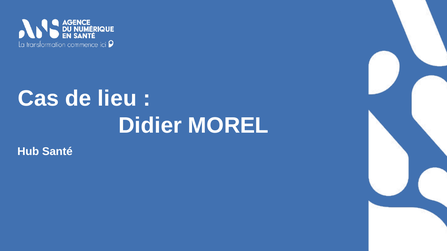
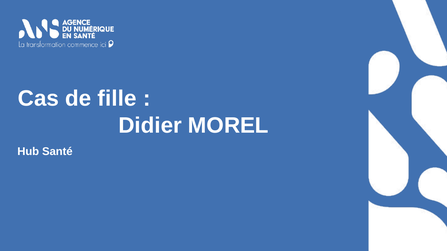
lieu: lieu -> fille
